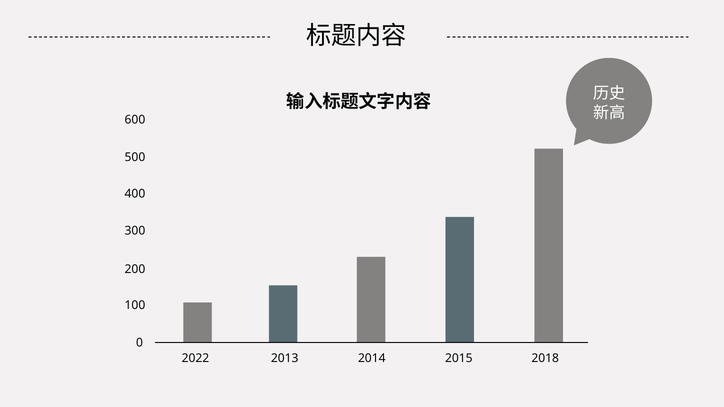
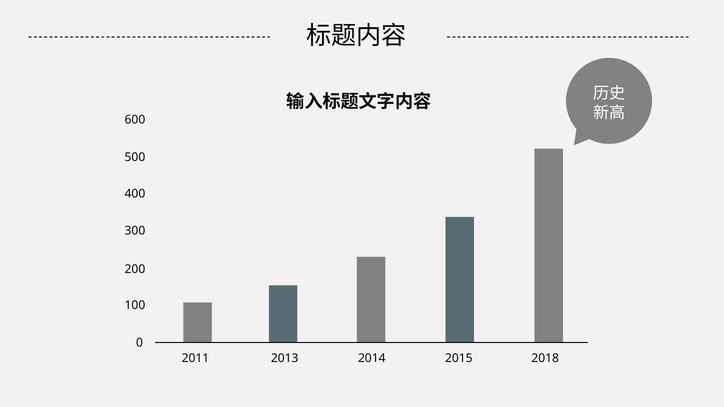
2022: 2022 -> 2011
